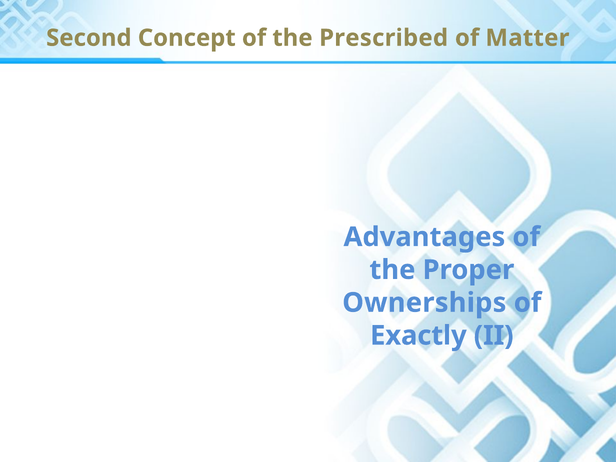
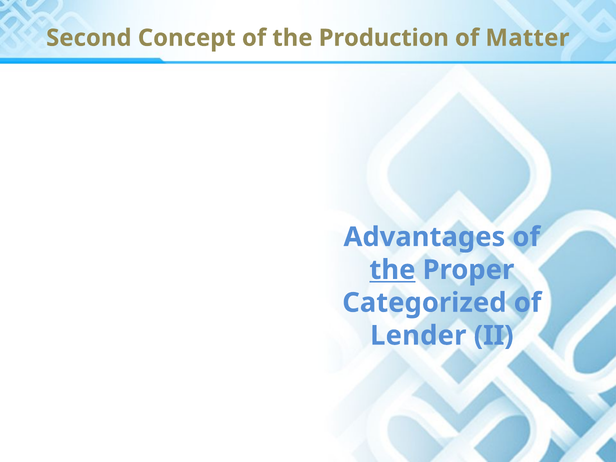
Prescribed: Prescribed -> Production
the at (392, 270) underline: none -> present
Ownerships: Ownerships -> Categorized
Exactly: Exactly -> Lender
